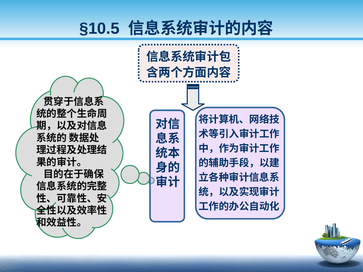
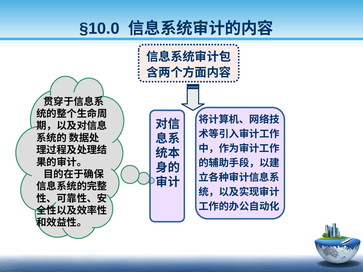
§10.5: §10.5 -> §10.0
